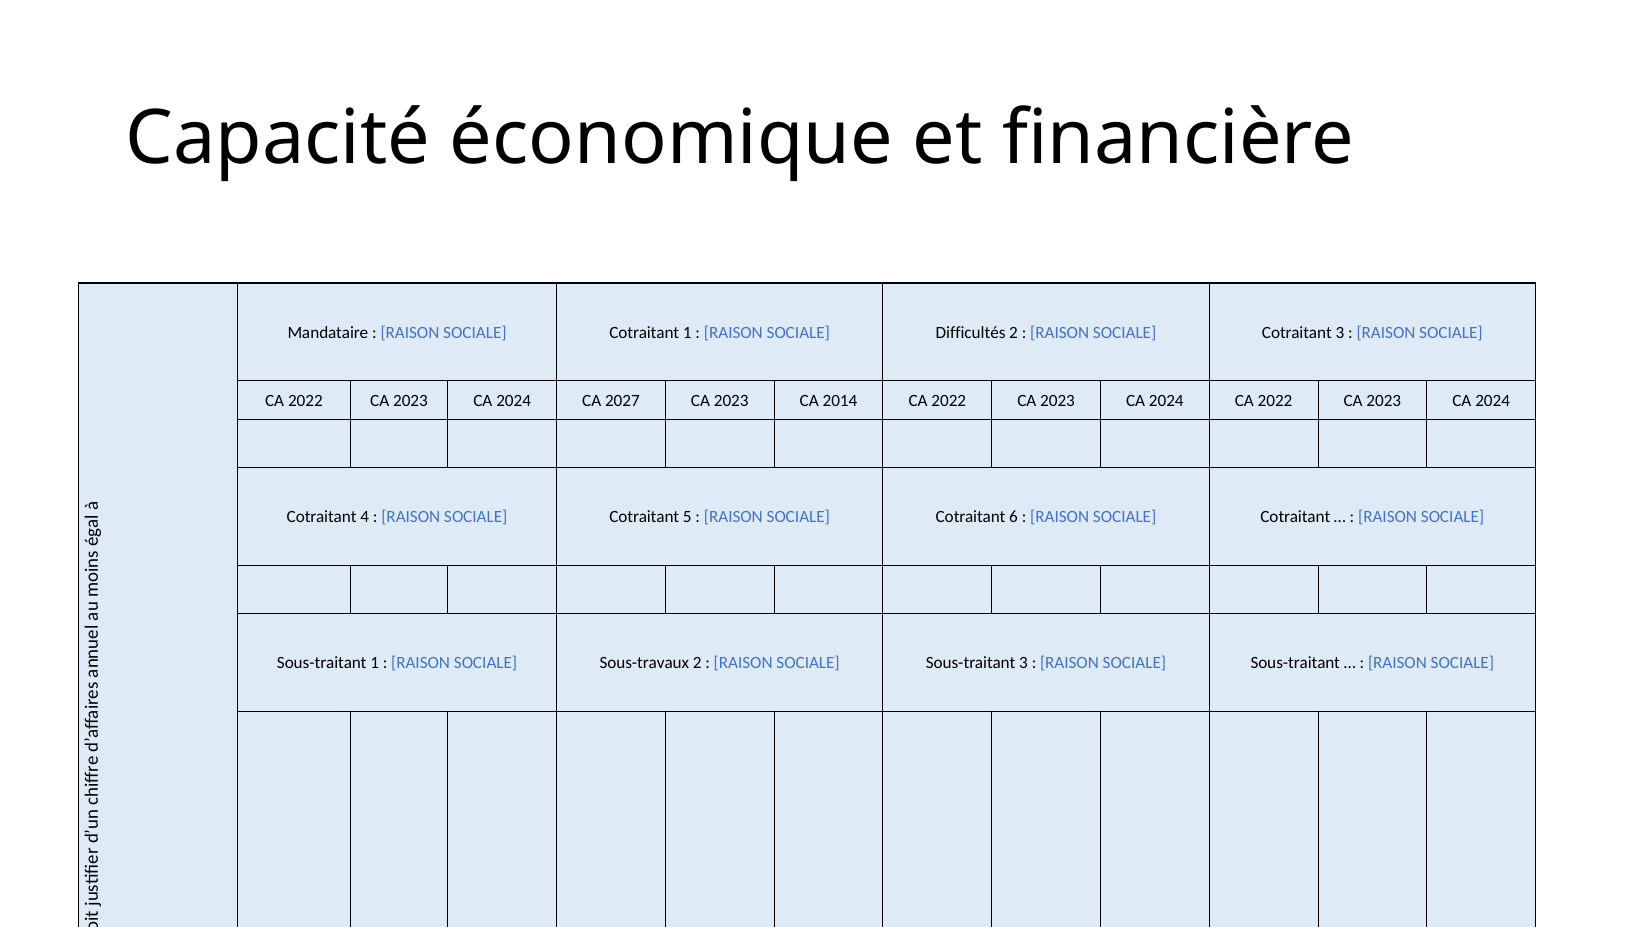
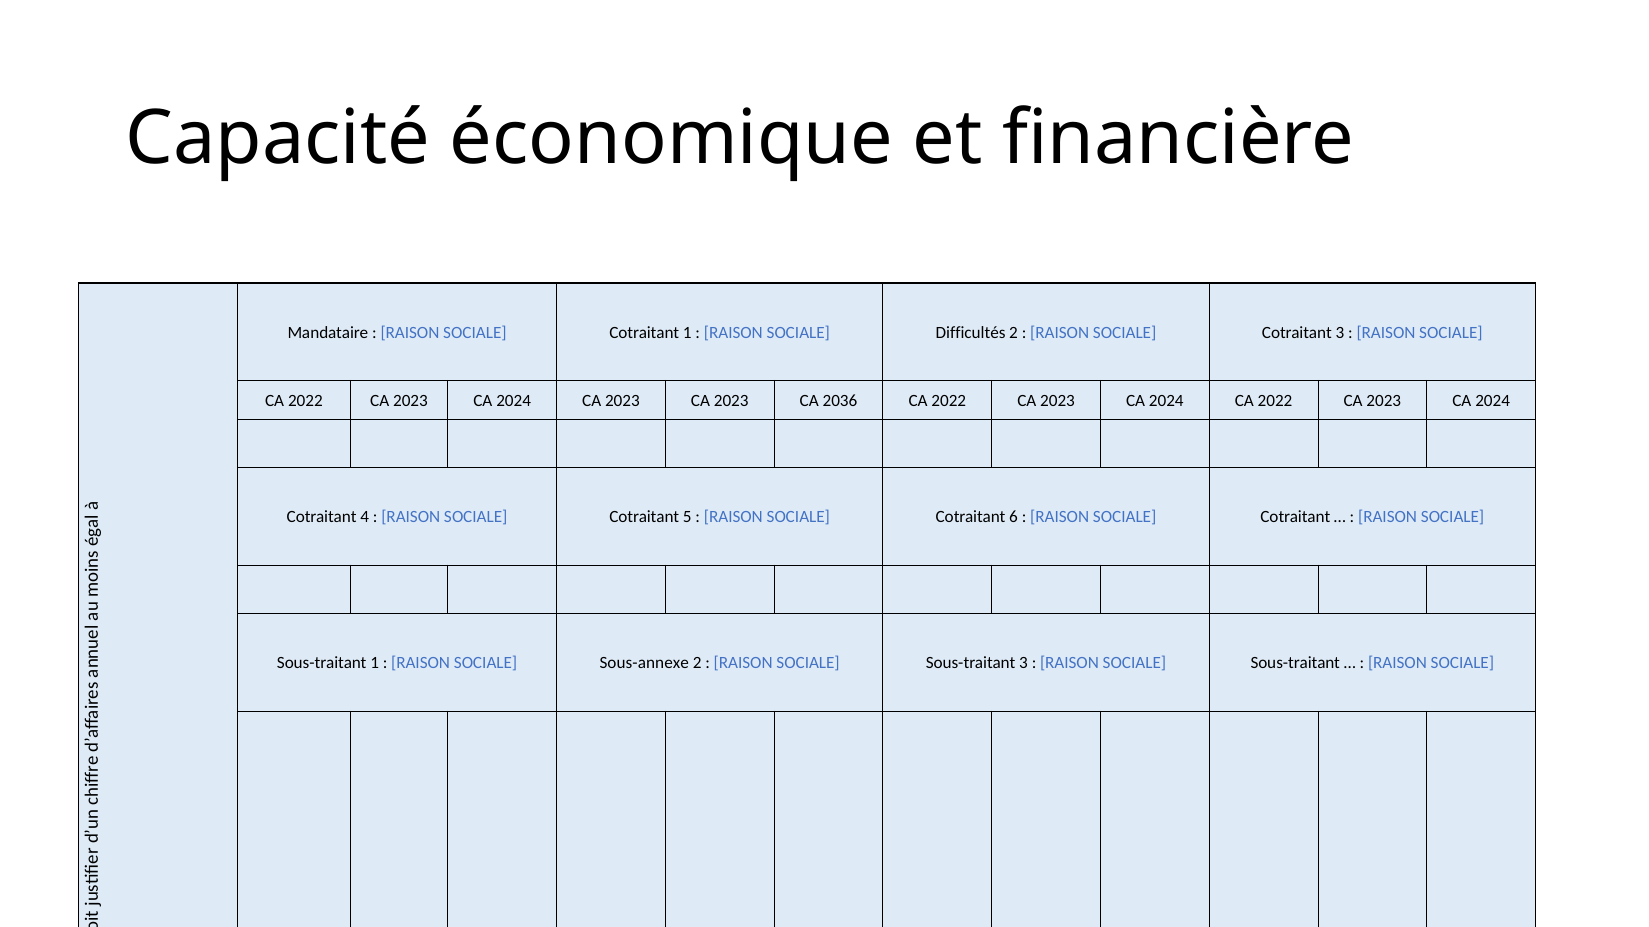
2024 CA 2027: 2027 -> 2023
2014: 2014 -> 2036
Sous-travaux: Sous-travaux -> Sous-annexe
